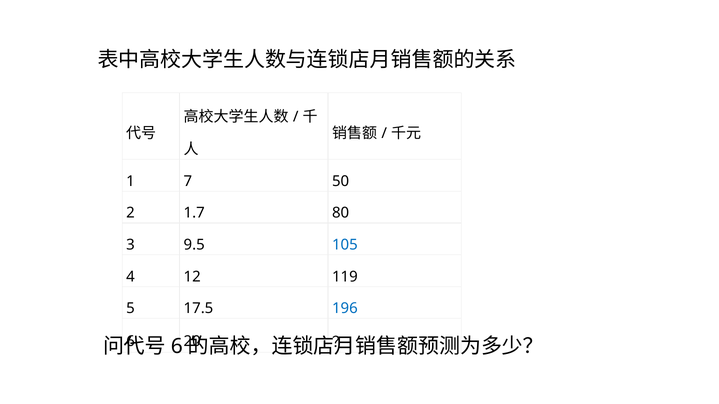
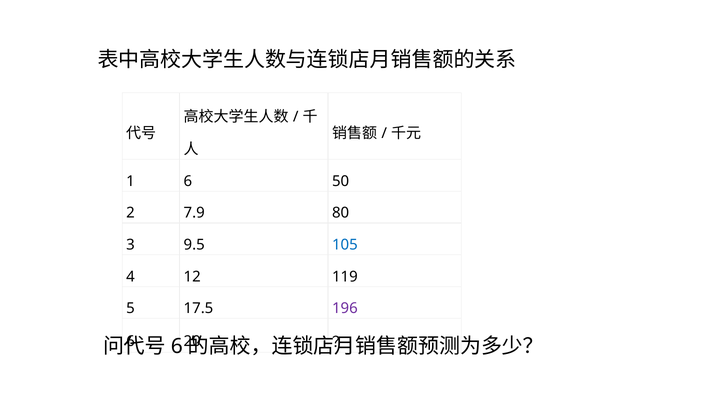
1 7: 7 -> 6
1.7: 1.7 -> 7.9
196 colour: blue -> purple
